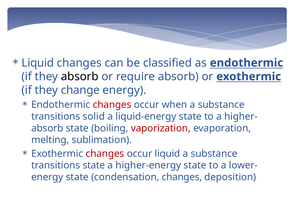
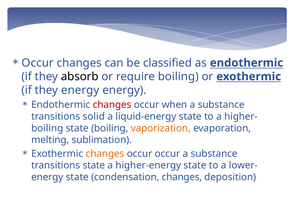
Liquid at (38, 63): Liquid -> Occur
require absorb: absorb -> boiling
they change: change -> energy
absorb at (47, 128): absorb -> boiling
vaporization colour: red -> orange
changes at (105, 154) colour: red -> orange
occur liquid: liquid -> occur
